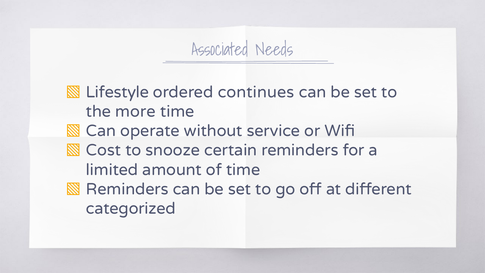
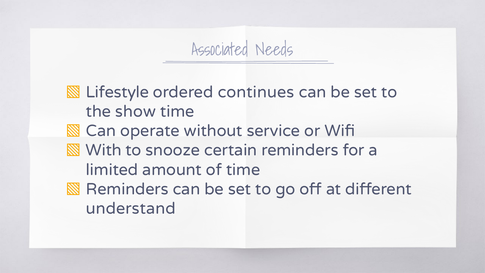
more: more -> show
Cost: Cost -> With
categorized: categorized -> understand
